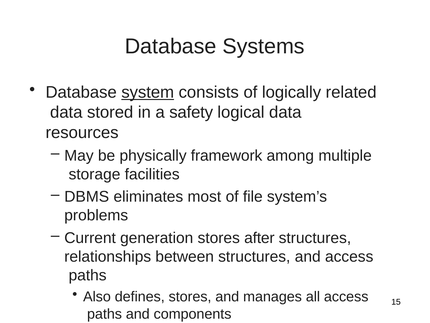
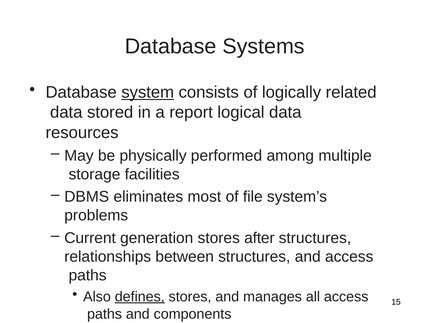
safety: safety -> report
framework: framework -> performed
defines underline: none -> present
